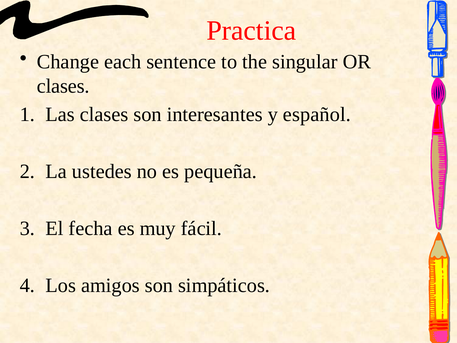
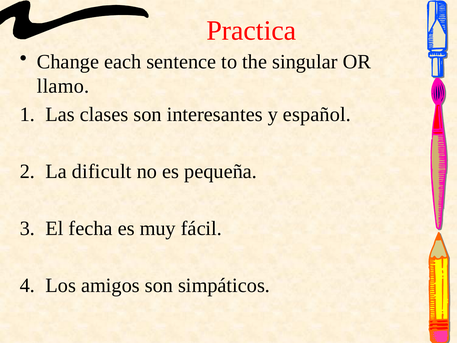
clases at (63, 86): clases -> llamo
ustedes: ustedes -> dificult
